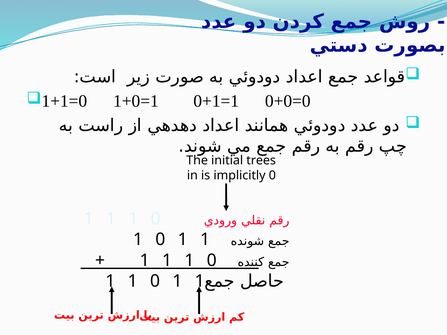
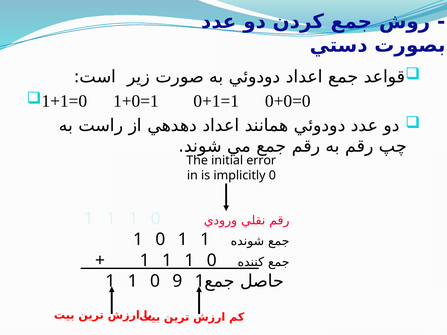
trees: trees -> error
1 at (177, 281): 1 -> 9
